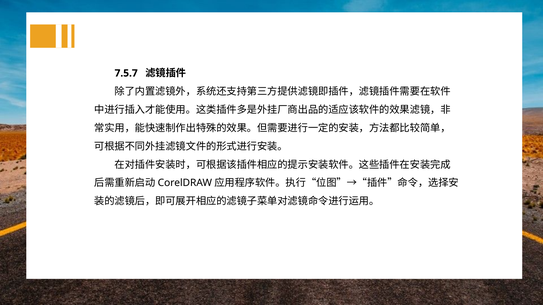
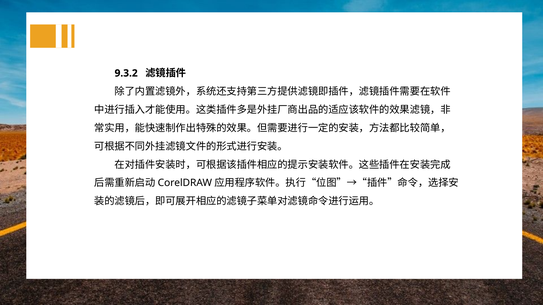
7.5.7: 7.5.7 -> 9.3.2
